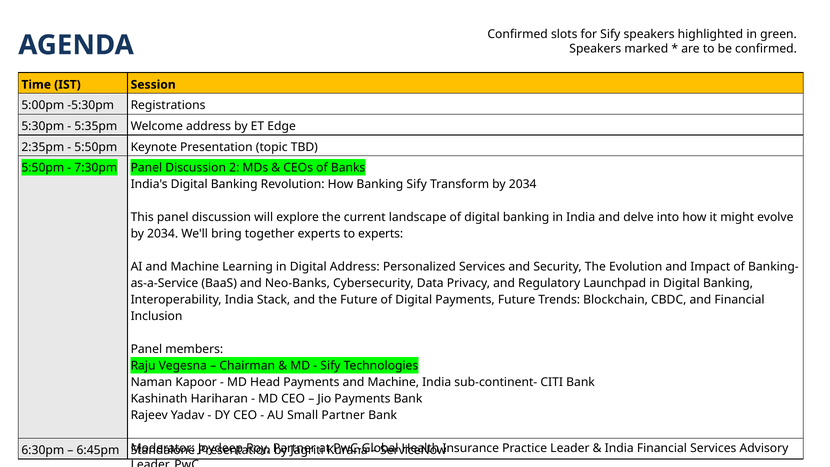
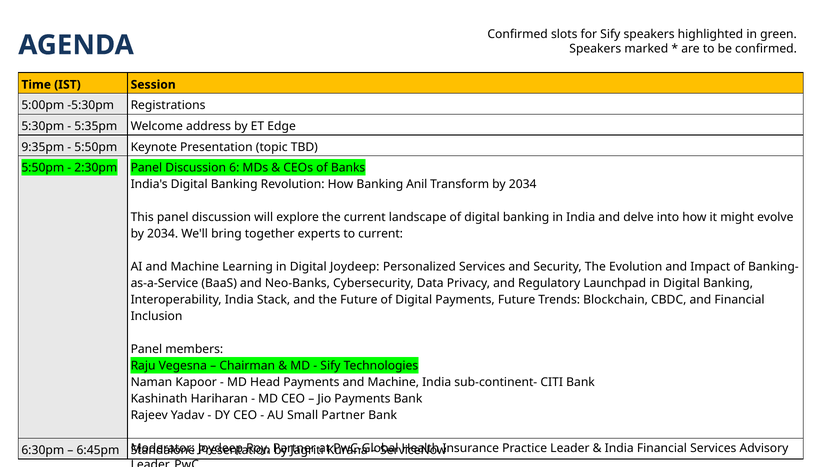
2:35pm: 2:35pm -> 9:35pm
7:30pm: 7:30pm -> 2:30pm
2: 2 -> 6
Banking Sify: Sify -> Anil
to experts: experts -> current
Digital Address: Address -> Joydeep
